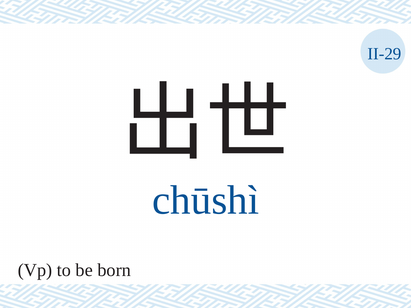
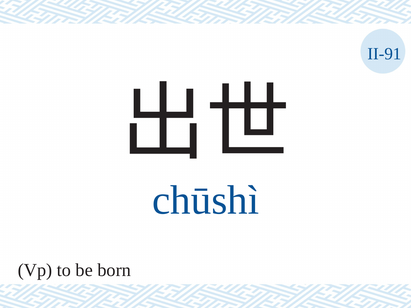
II-29: II-29 -> II-91
